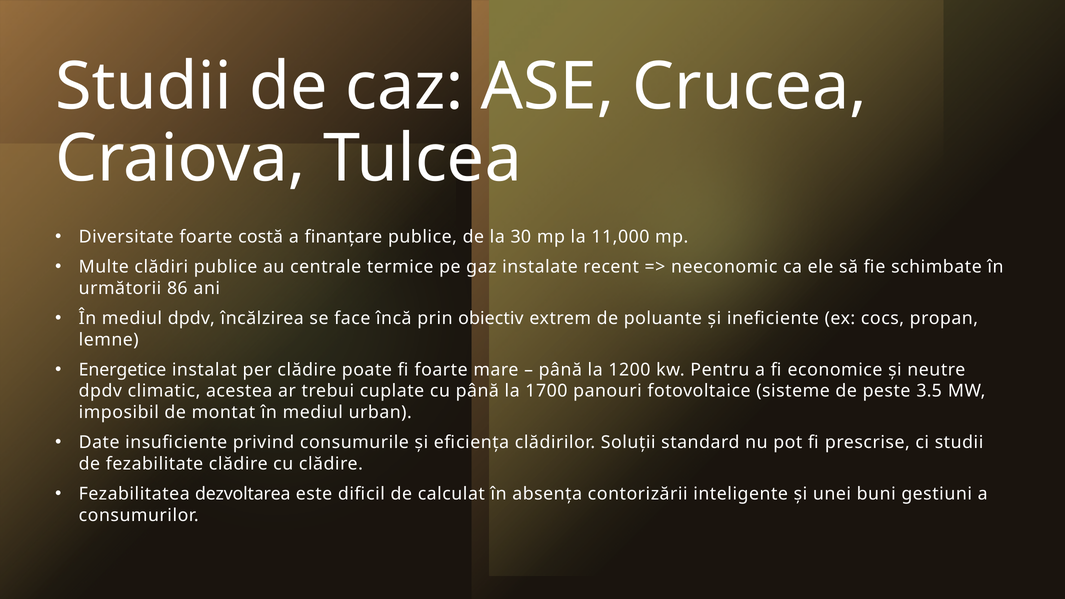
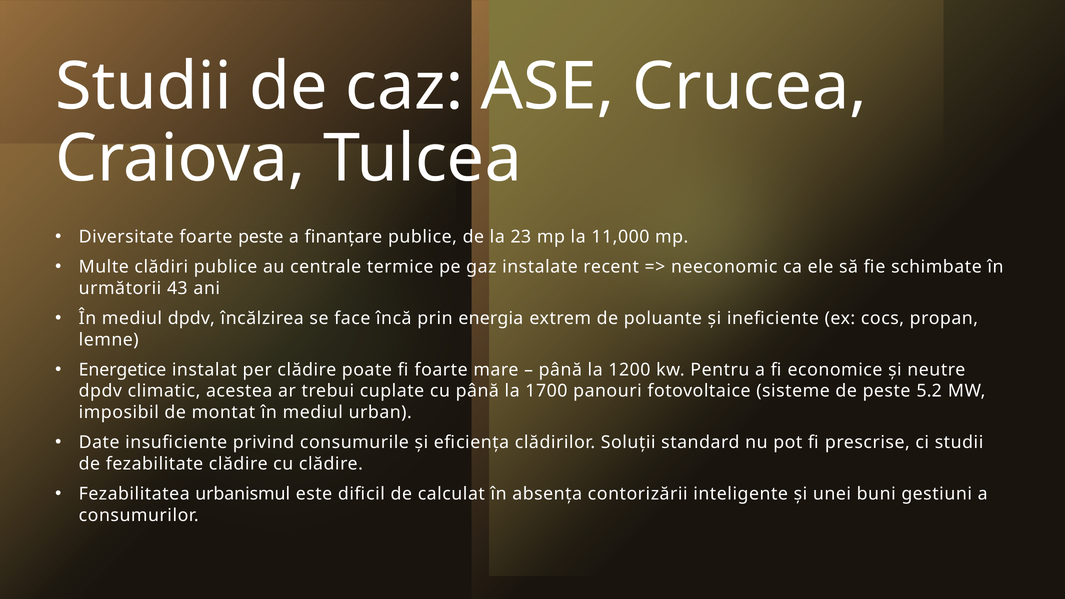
foarte costă: costă -> peste
30: 30 -> 23
86: 86 -> 43
obiectiv: obiectiv -> energia
3.5: 3.5 -> 5.2
dezvoltarea: dezvoltarea -> urbanismul
